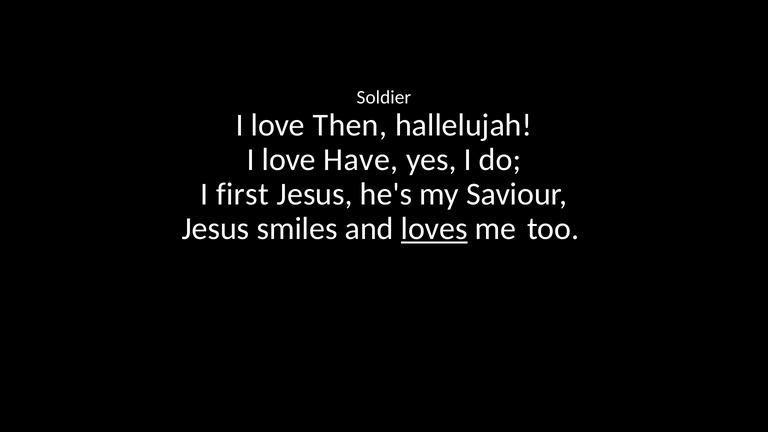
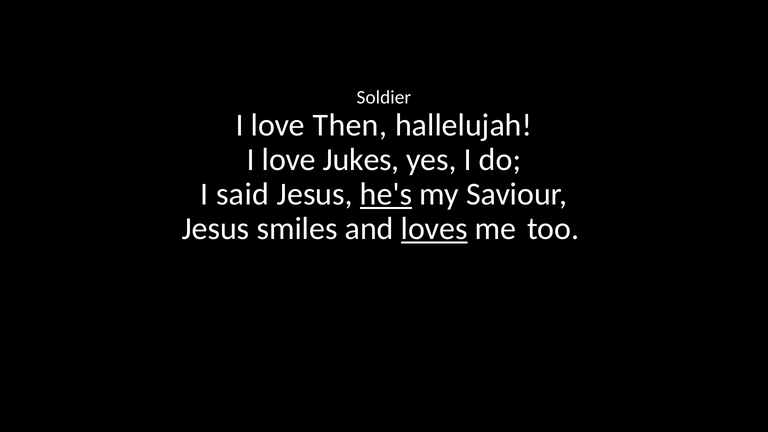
Have: Have -> Jukes
first: first -> said
he's underline: none -> present
